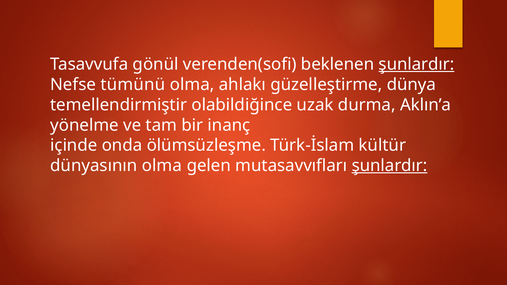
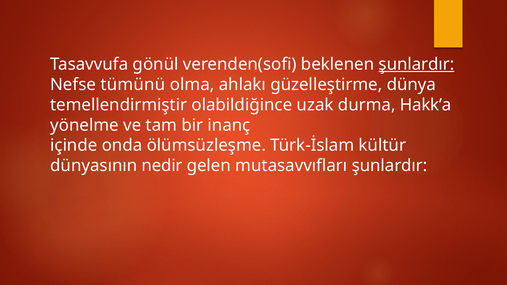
Aklın’a: Aklın’a -> Hakk’a
dünyasının olma: olma -> nedir
şunlardır at (390, 166) underline: present -> none
